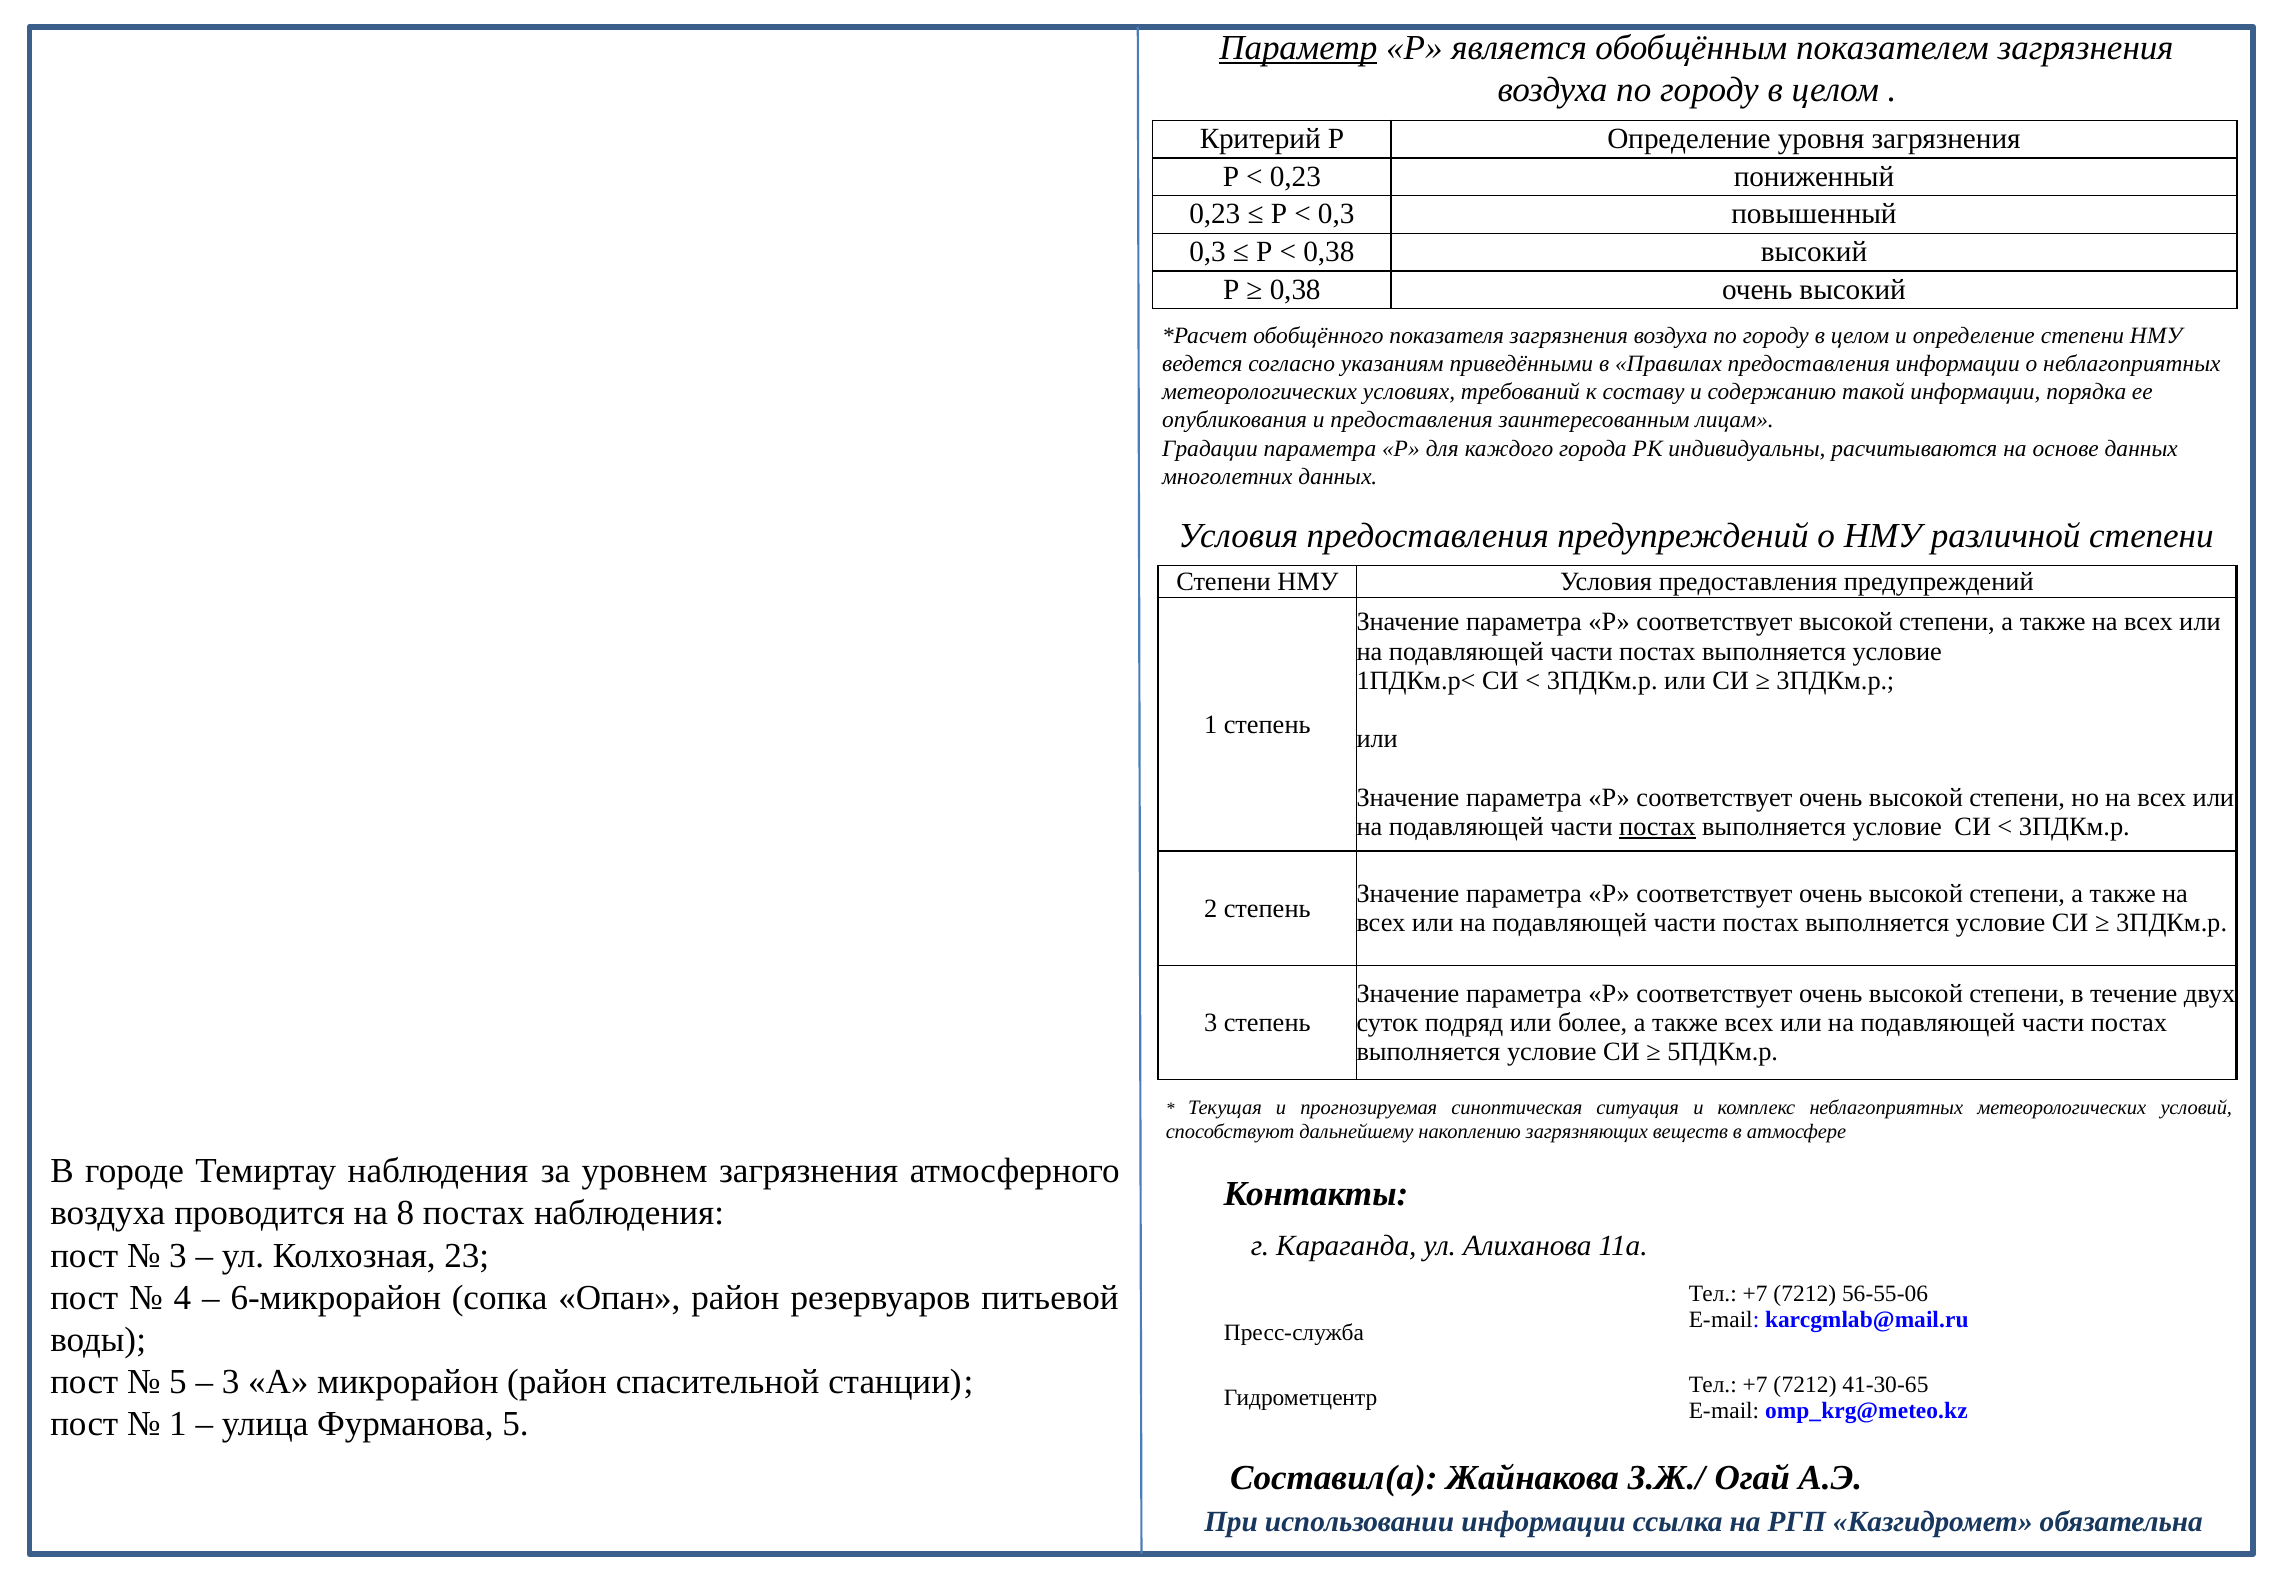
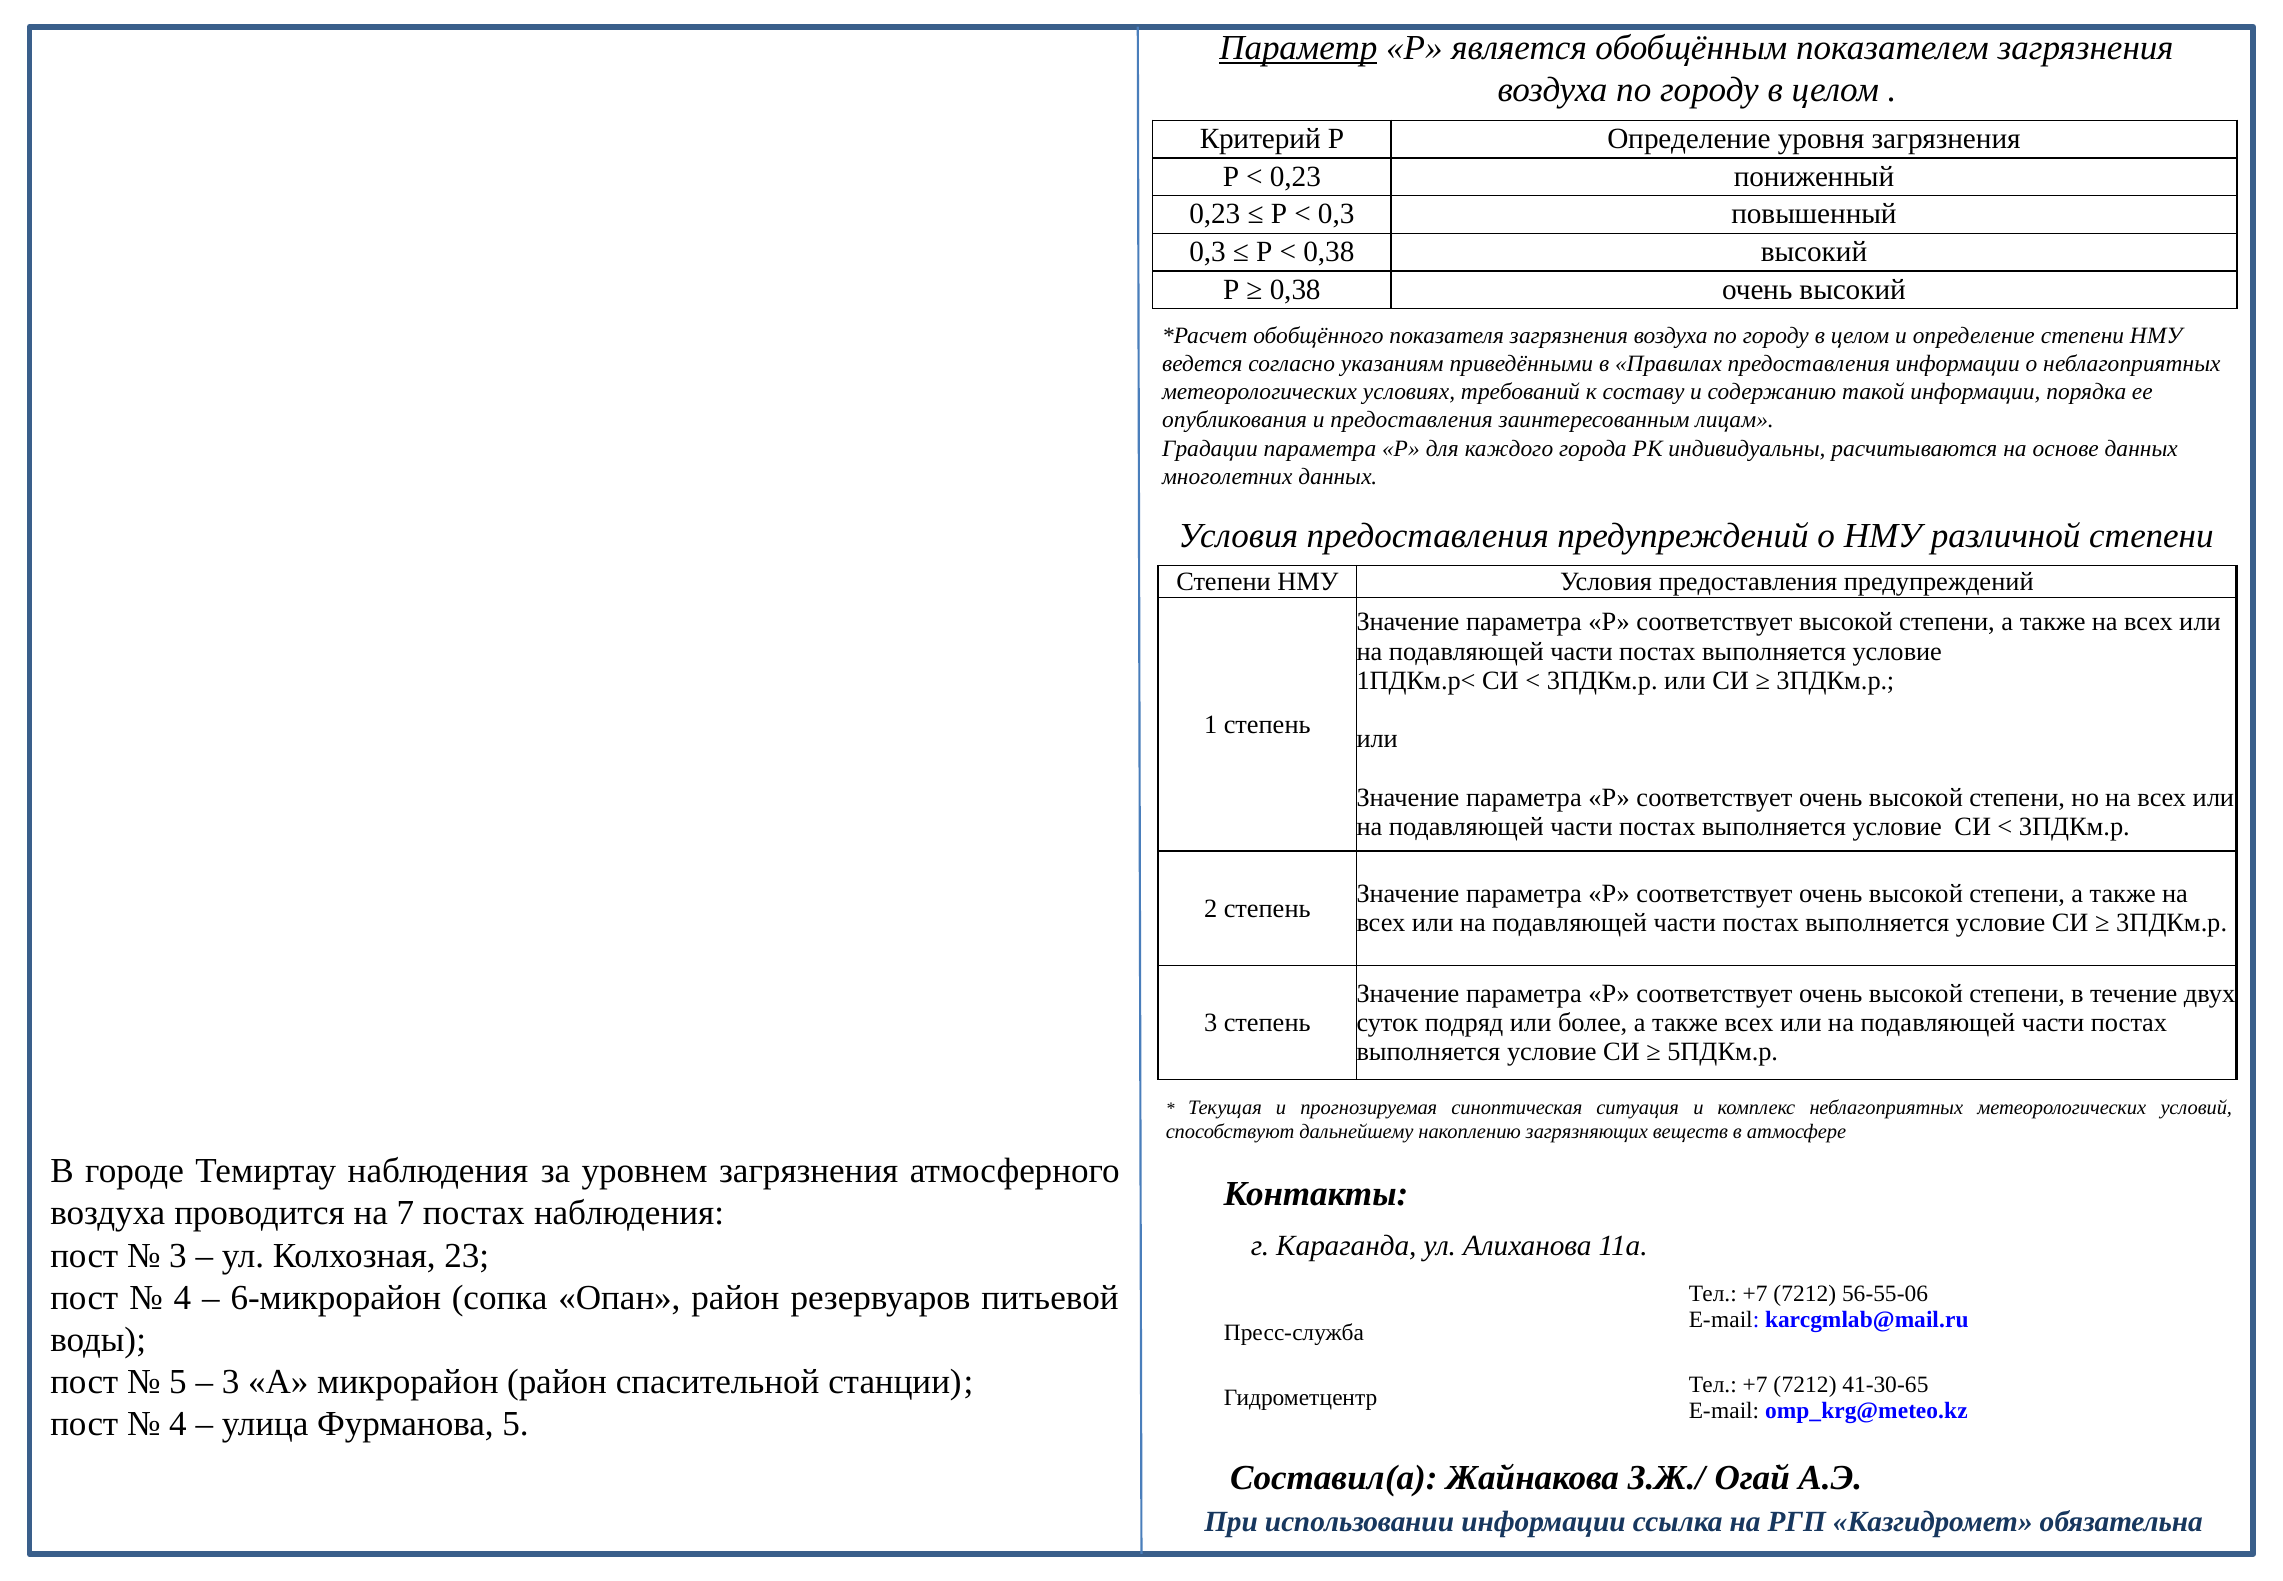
постах at (1657, 826) underline: present -> none
8: 8 -> 7
1 at (178, 1424): 1 -> 4
